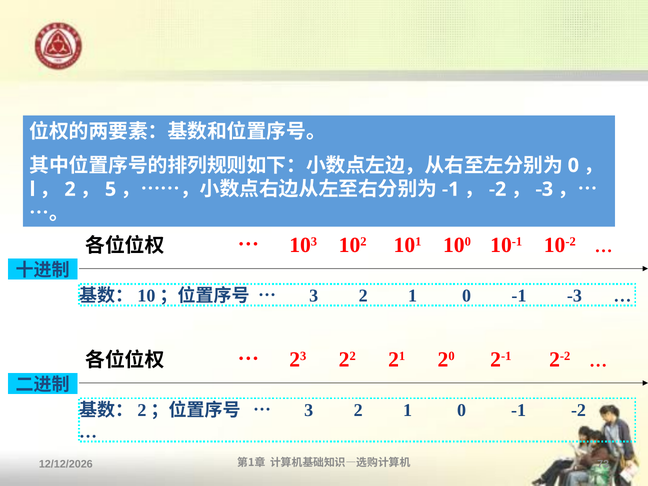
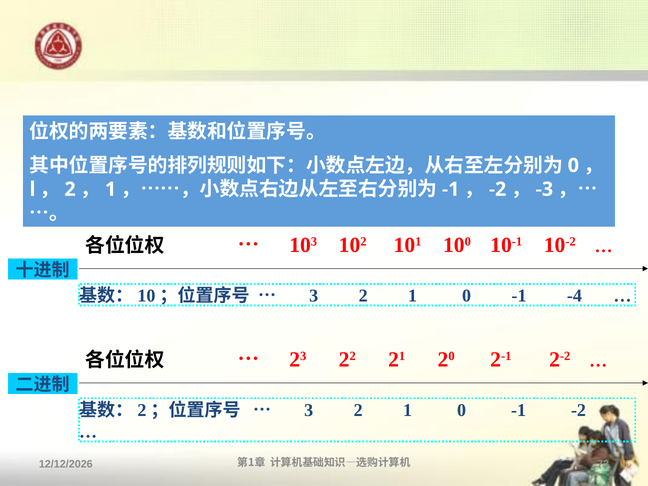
5 at (111, 189): 5 -> 1
-1 -3: -3 -> -4
